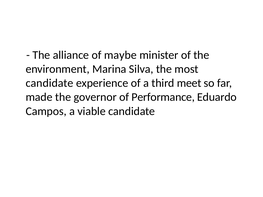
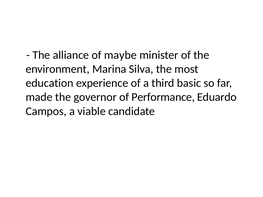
candidate at (50, 83): candidate -> education
meet: meet -> basic
